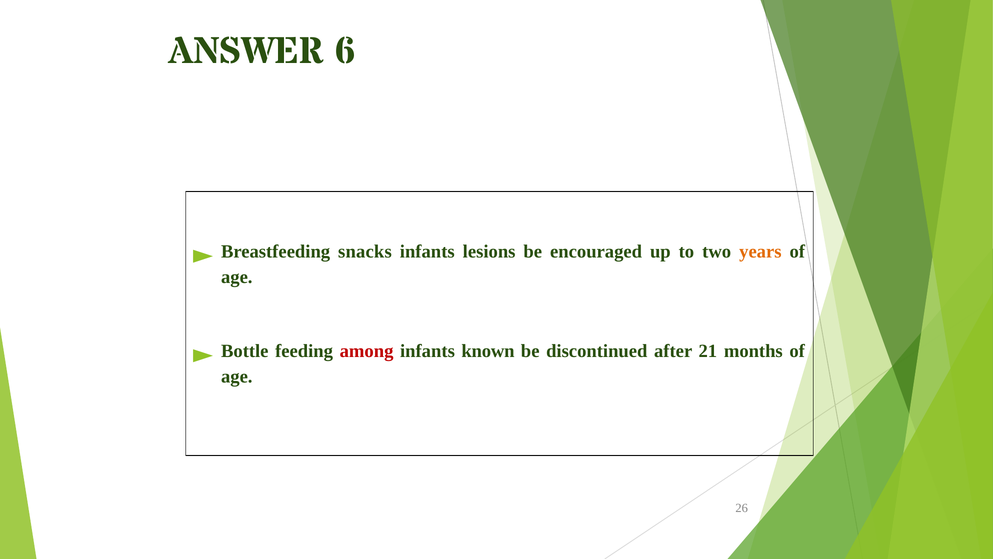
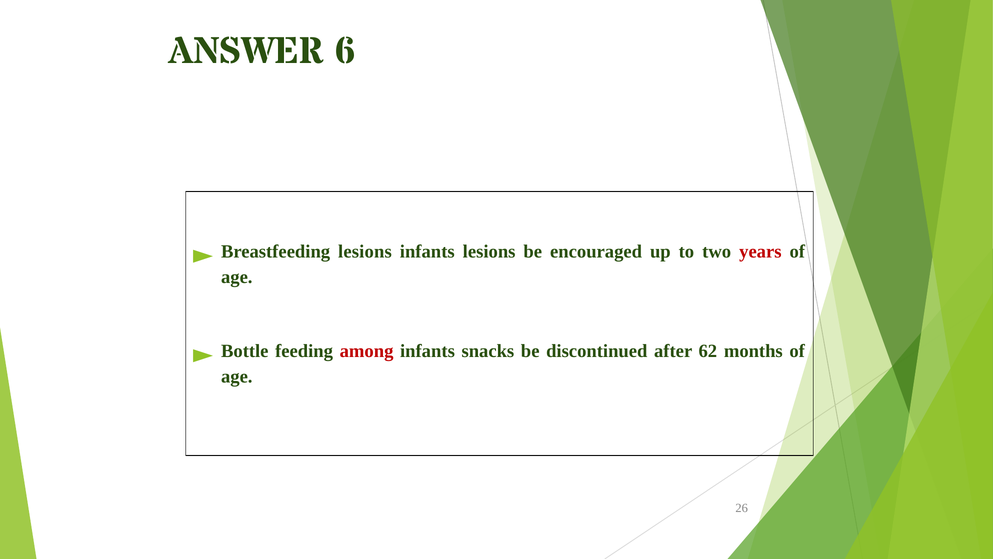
Breastfeeding snacks: snacks -> lesions
years colour: orange -> red
known: known -> snacks
21: 21 -> 62
